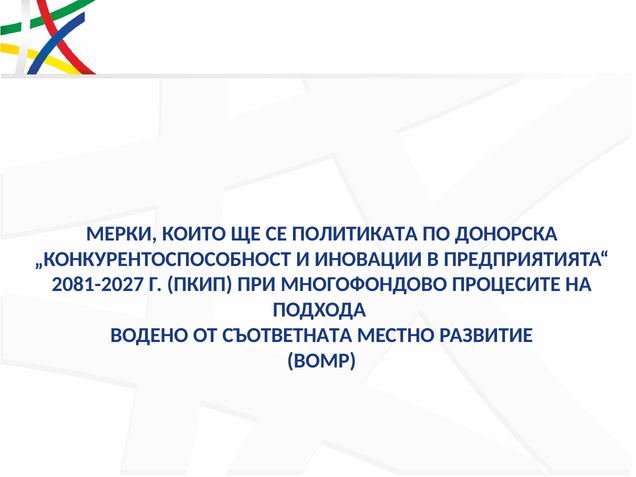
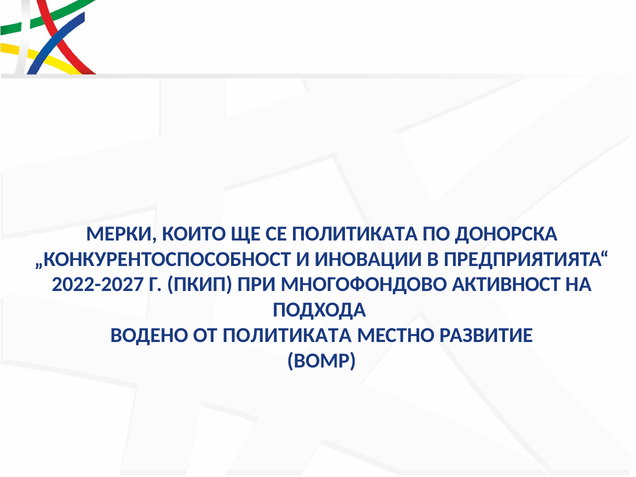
2081-2027: 2081-2027 -> 2022-2027
ПРОЦЕСИТЕ: ПРОЦЕСИТЕ -> АКТИВНОСТ
ОТ СЪОТВЕТНАТА: СЪОТВЕТНАТА -> ПОЛИТИКАТА
